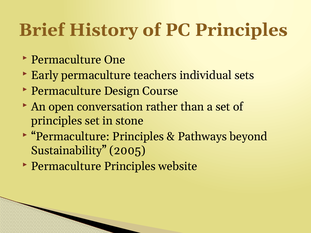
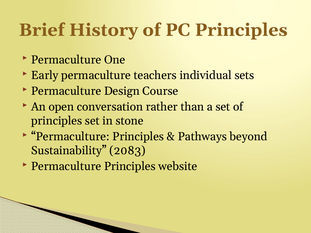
2005: 2005 -> 2083
